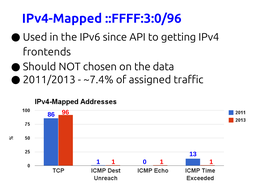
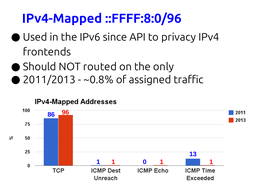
::FFFF:3:0/96: ::FFFF:3:0/96 -> ::FFFF:8:0/96
getting: getting -> privacy
chosen: chosen -> routed
data: data -> only
~7.4%: ~7.4% -> ~0.8%
